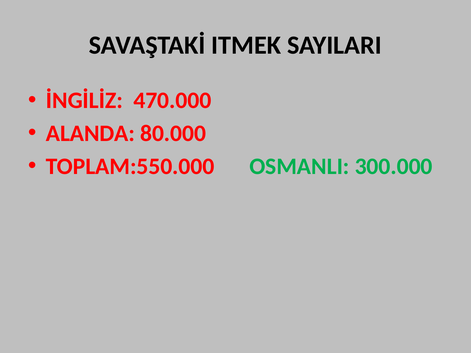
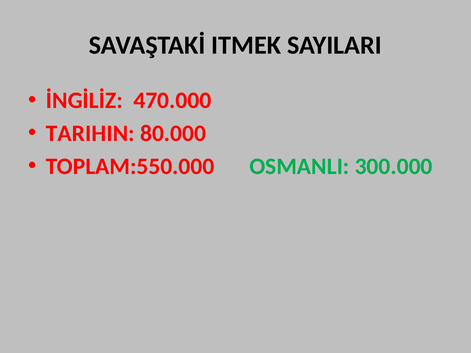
ALANDA: ALANDA -> TARIHIN
